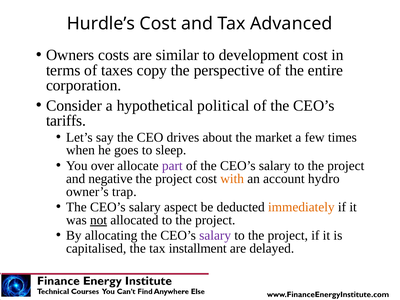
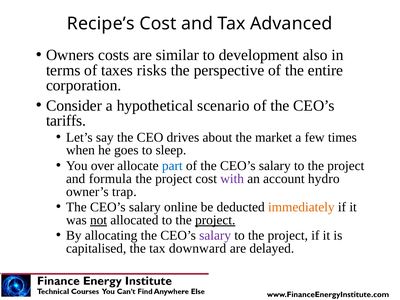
Hurdle’s: Hurdle’s -> Recipe’s
development cost: cost -> also
copy: copy -> risks
political: political -> scenario
part colour: purple -> blue
negative: negative -> formula
with colour: orange -> purple
aspect: aspect -> online
project at (215, 220) underline: none -> present
installment: installment -> downward
